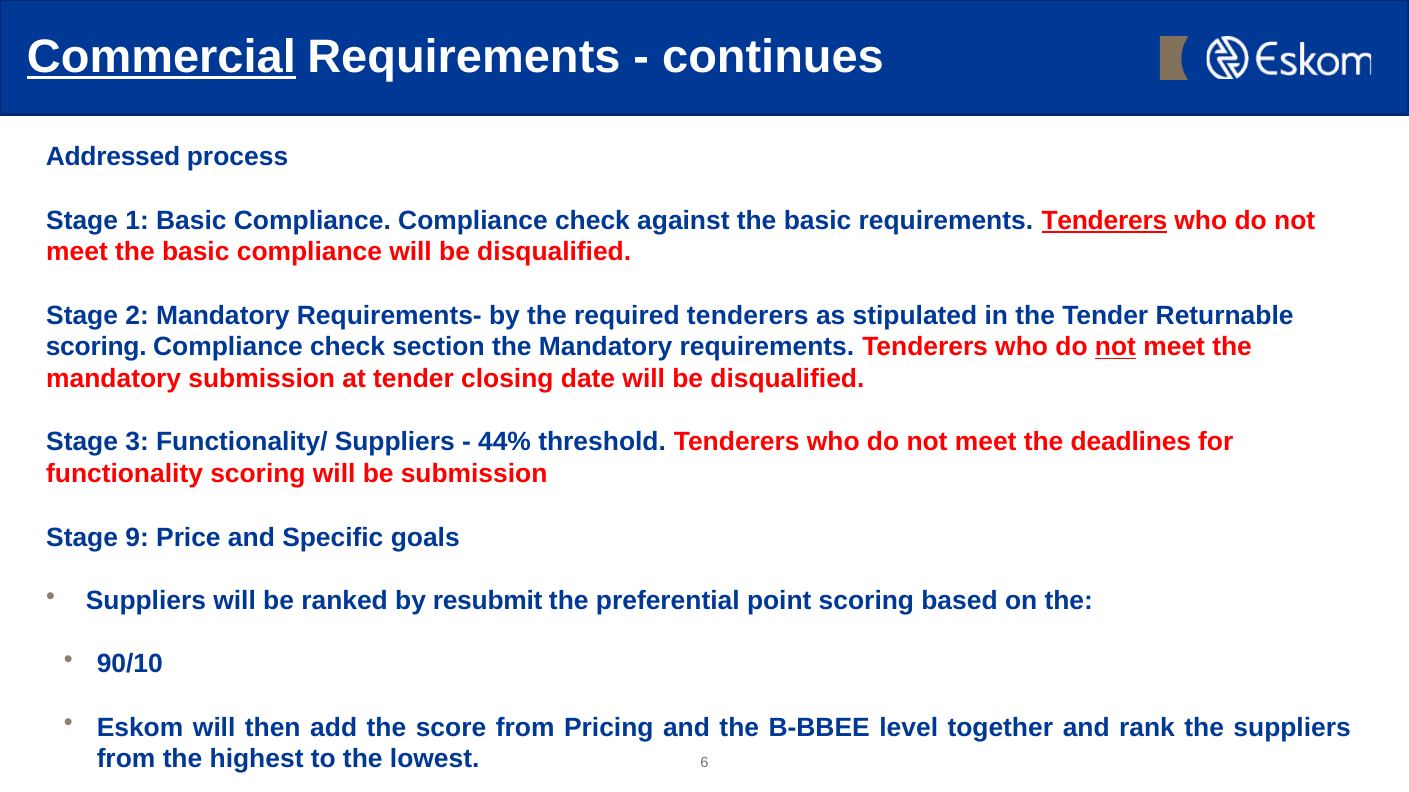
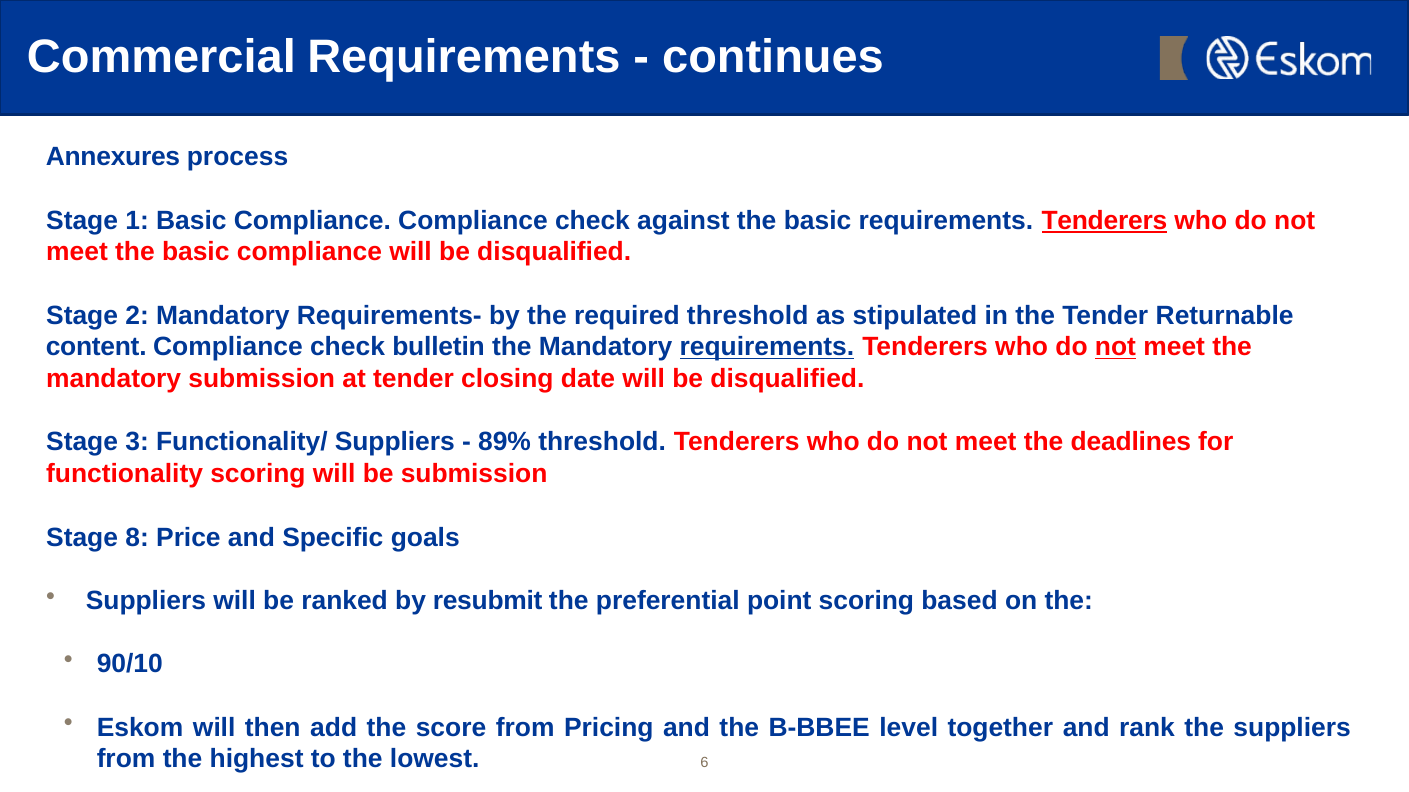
Commercial underline: present -> none
Addressed: Addressed -> Annexures
required tenderers: tenderers -> threshold
scoring at (96, 347): scoring -> content
section: section -> bulletin
requirements at (767, 347) underline: none -> present
44%: 44% -> 89%
9: 9 -> 8
